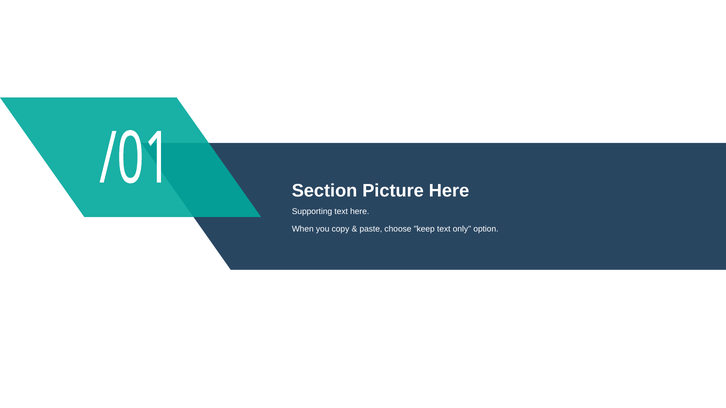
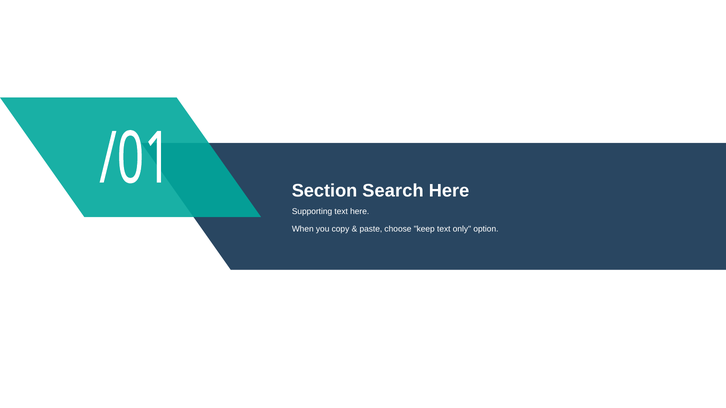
Picture: Picture -> Search
